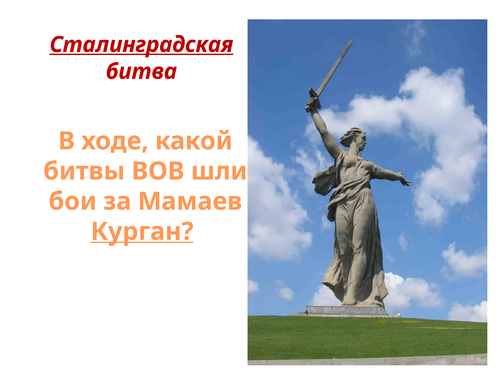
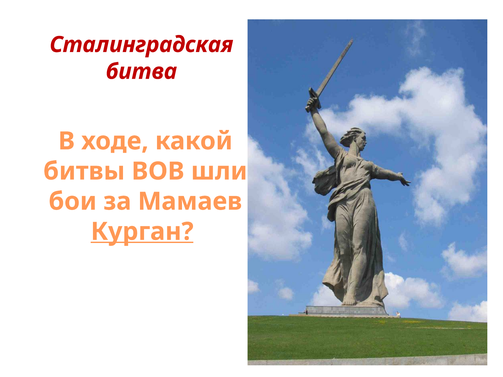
Сталинградская underline: present -> none
